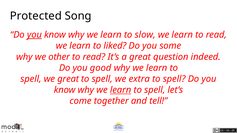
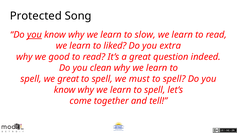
some: some -> extra
other: other -> good
good: good -> clean
extra: extra -> must
learn at (121, 90) underline: present -> none
